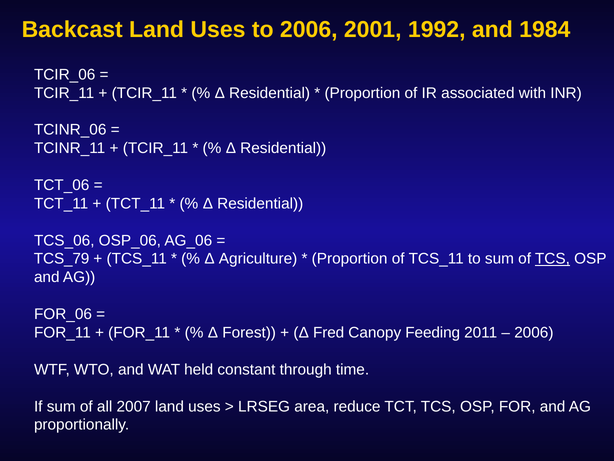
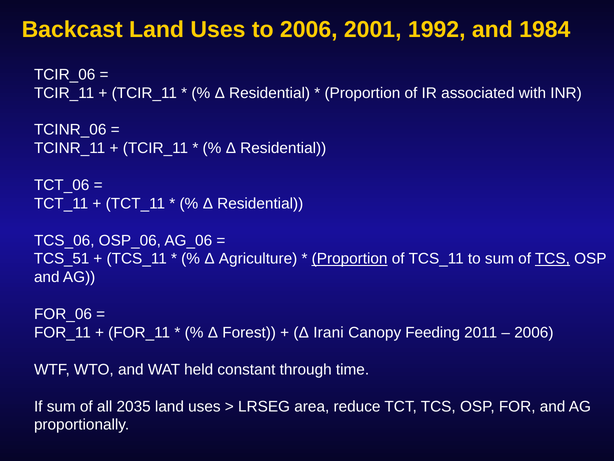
TCS_79: TCS_79 -> TCS_51
Proportion at (350, 259) underline: none -> present
Fred: Fred -> Irani
2007: 2007 -> 2035
